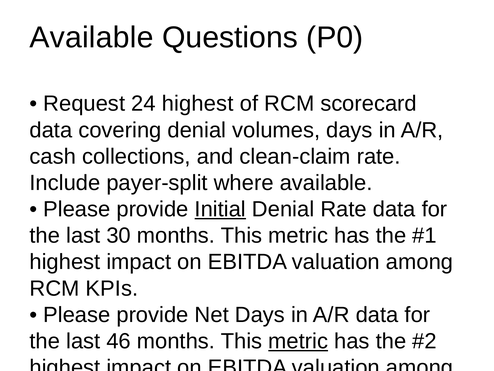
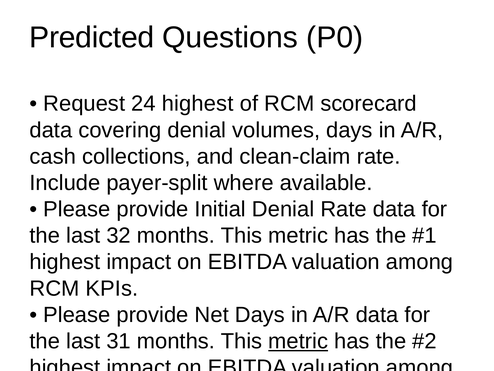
Available at (92, 37): Available -> Predicted
Initial underline: present -> none
30: 30 -> 32
46: 46 -> 31
